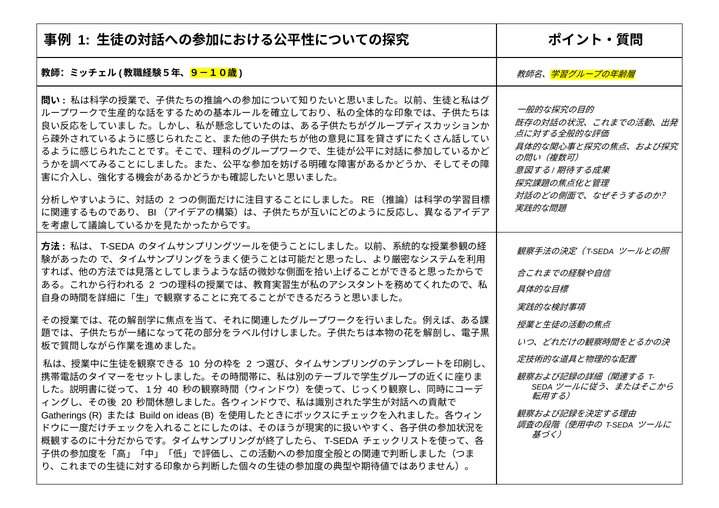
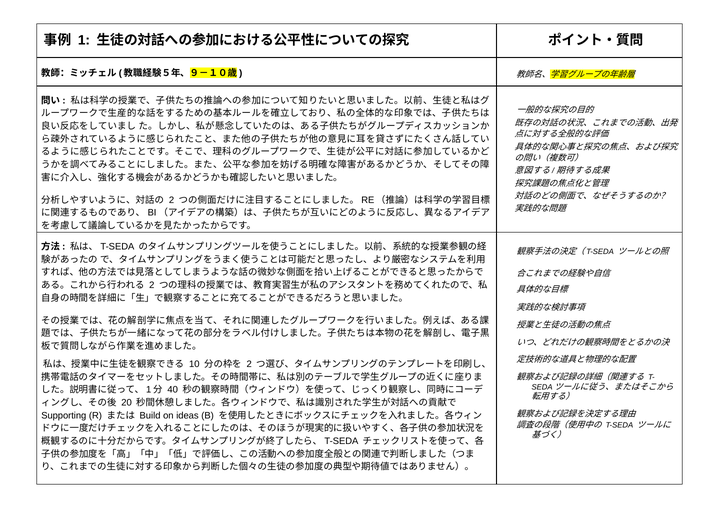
Gatherings: Gatherings -> Supporting
